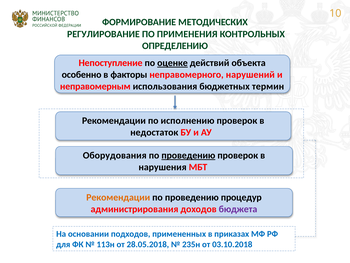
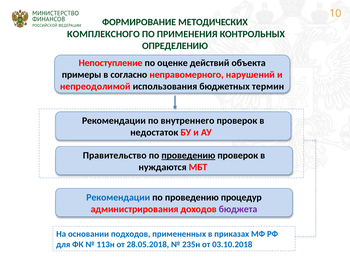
РЕГУЛИРОВАНИЕ: РЕГУЛИРОВАНИЕ -> КОМПЛЕКСНОГО
оценке underline: present -> none
особенно: особенно -> примеры
факторы: факторы -> согласно
неправомерным: неправомерным -> непреодолимой
исполнению: исполнению -> внутреннего
Оборудования: Оборудования -> Правительство
нарушения: нарушения -> нуждаются
Рекомендации at (118, 197) colour: orange -> blue
